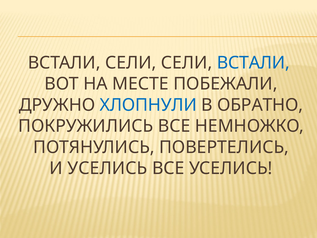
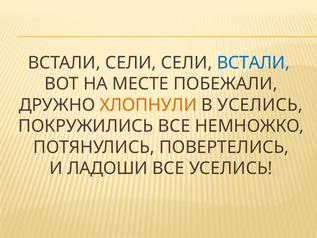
ХЛОПНУЛИ colour: blue -> orange
В ОБРАТНО: ОБРАТНО -> УСЕЛИСЬ
И УСЕЛИСЬ: УСЕЛИСЬ -> ЛАДОШИ
